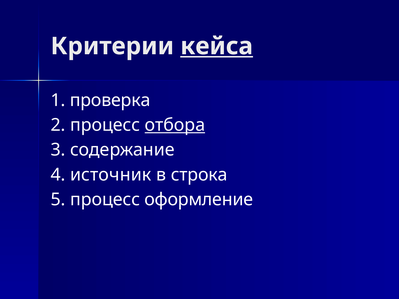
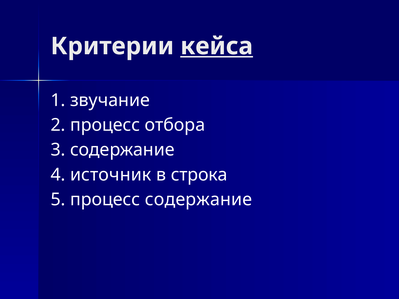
проверка: проверка -> звучание
отбора underline: present -> none
процесс оформление: оформление -> содержание
